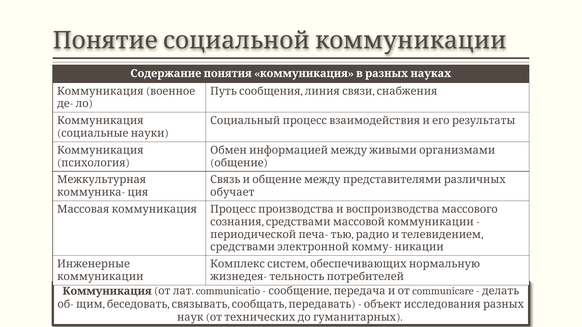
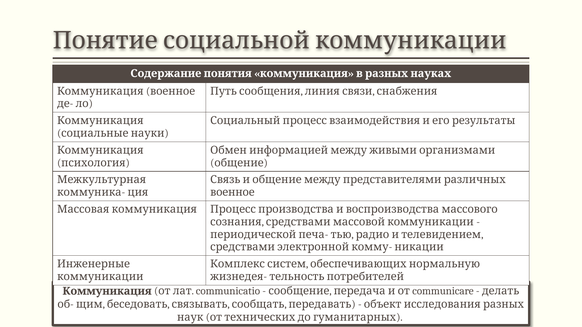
обучает at (232, 193): обучает -> военное
